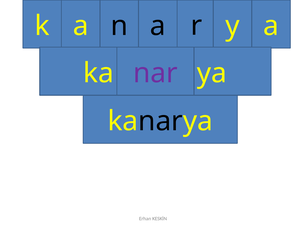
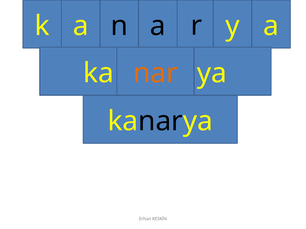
nar colour: purple -> orange
